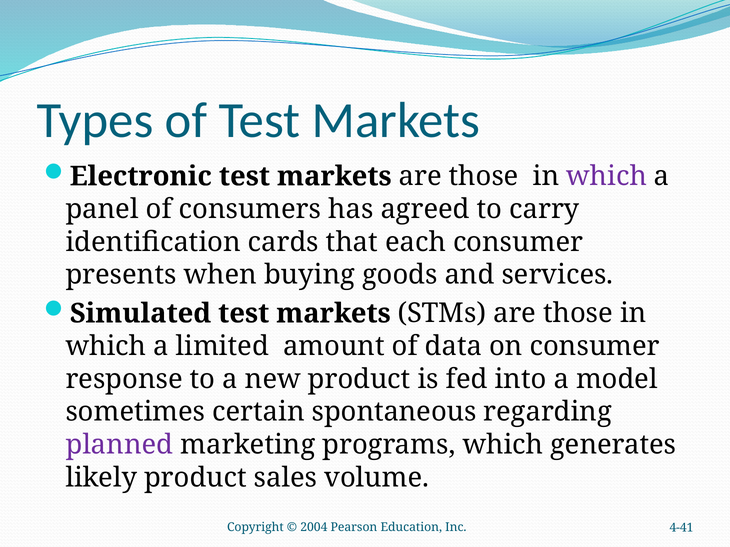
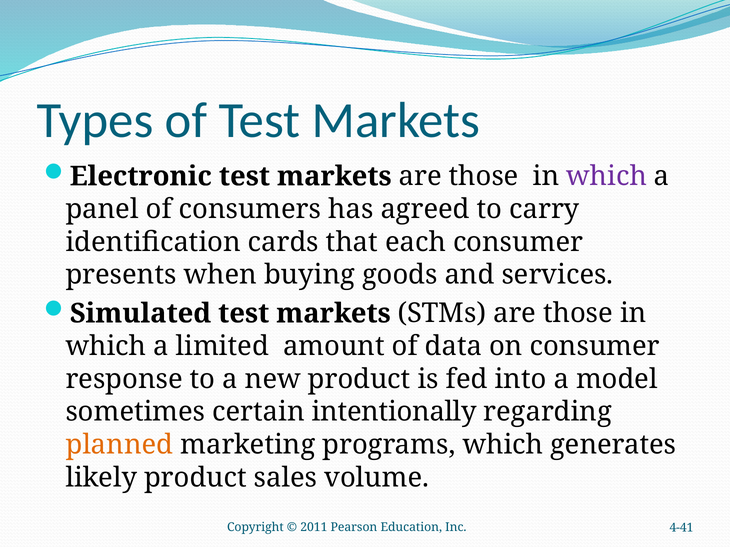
spontaneous: spontaneous -> intentionally
planned colour: purple -> orange
2004: 2004 -> 2011
